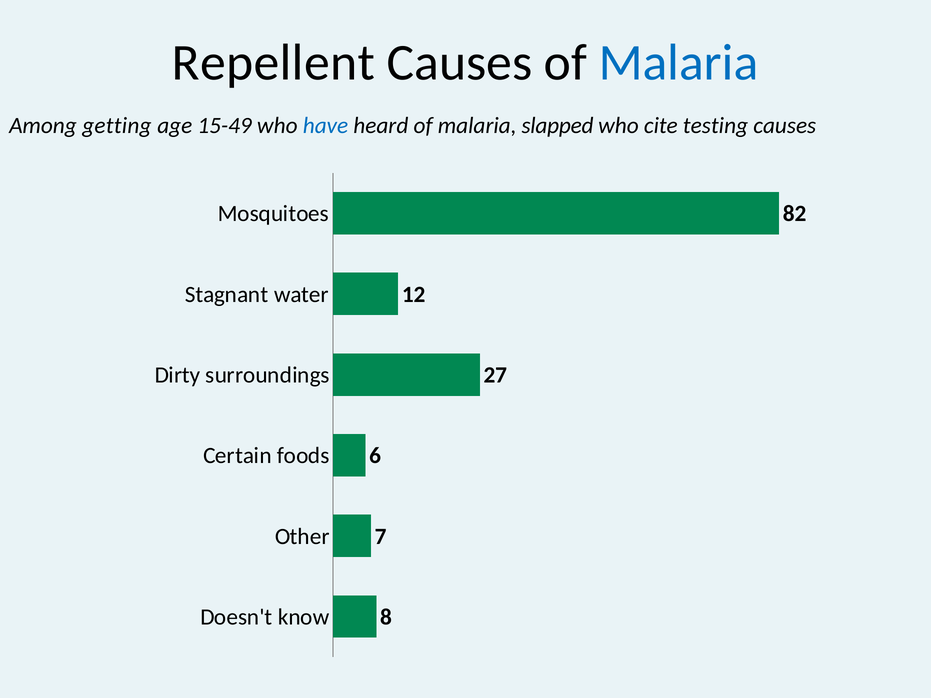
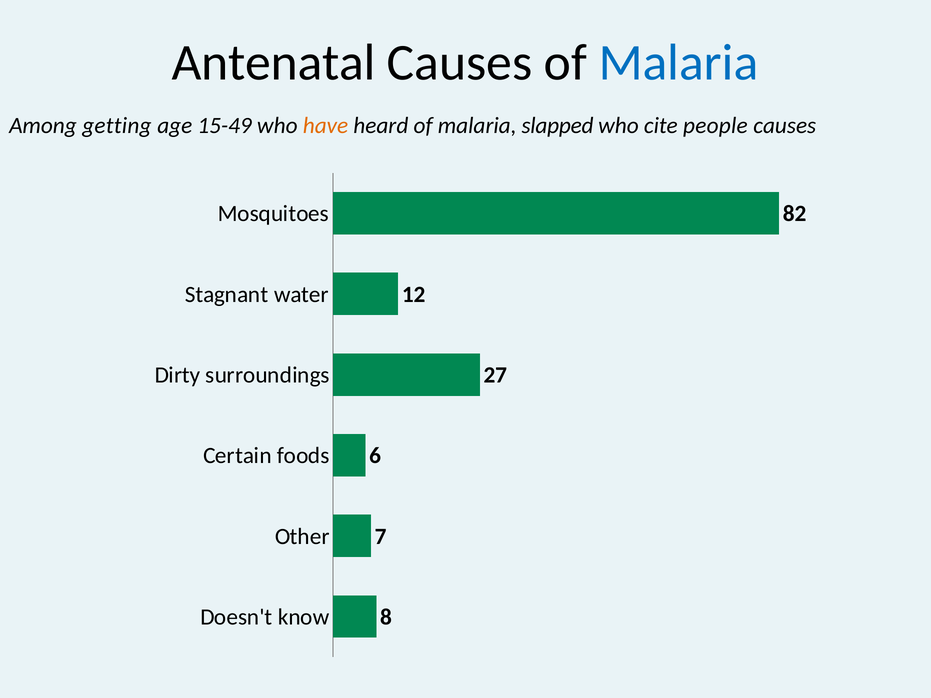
Repellent: Repellent -> Antenatal
have colour: blue -> orange
testing: testing -> people
